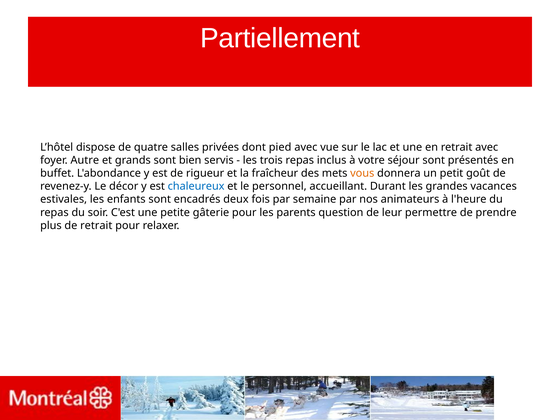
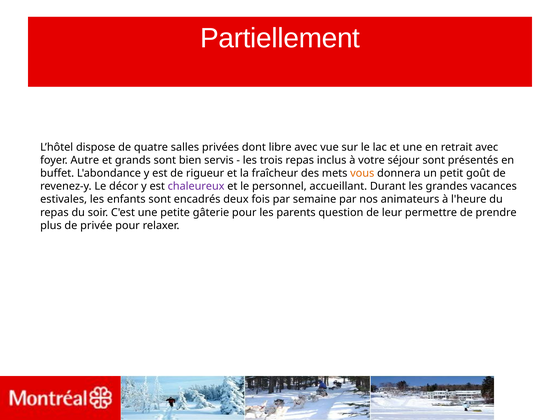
pied: pied -> libre
chaleureux colour: blue -> purple
de retrait: retrait -> privée
